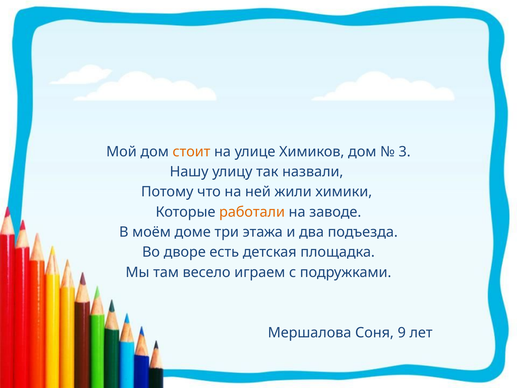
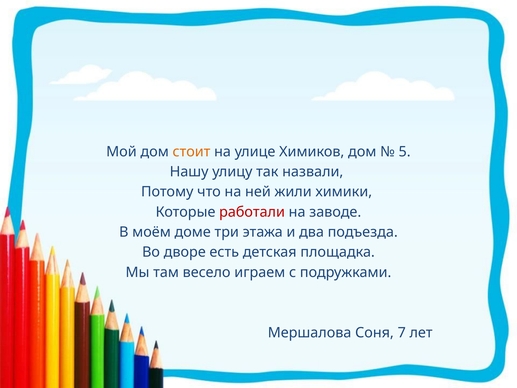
3: 3 -> 5
работали colour: orange -> red
9: 9 -> 7
